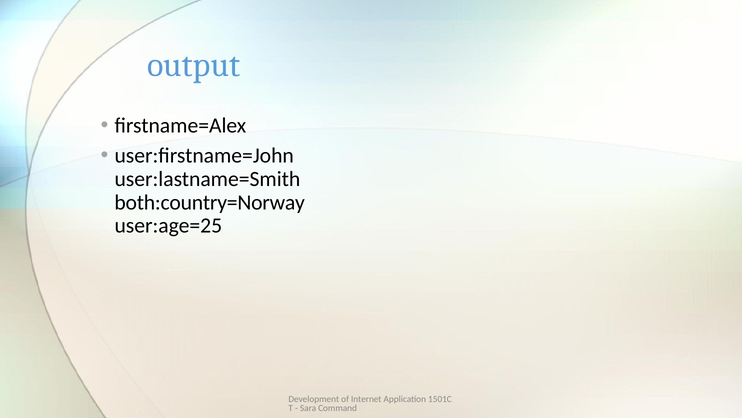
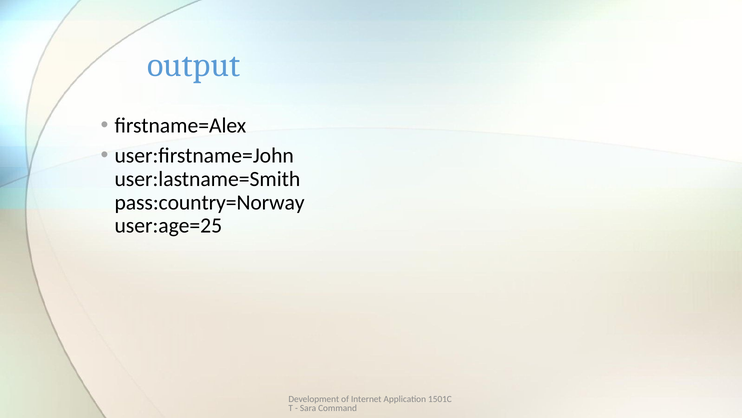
both:country=Norway: both:country=Norway -> pass:country=Norway
